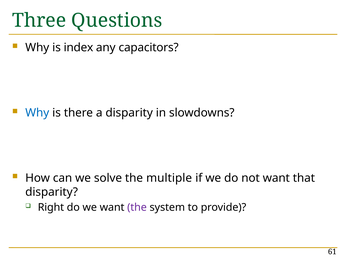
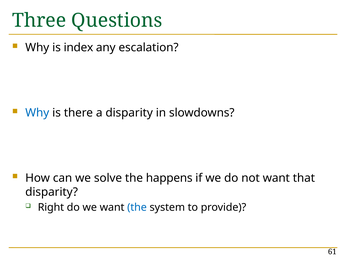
capacitors: capacitors -> escalation
multiple: multiple -> happens
the at (137, 207) colour: purple -> blue
